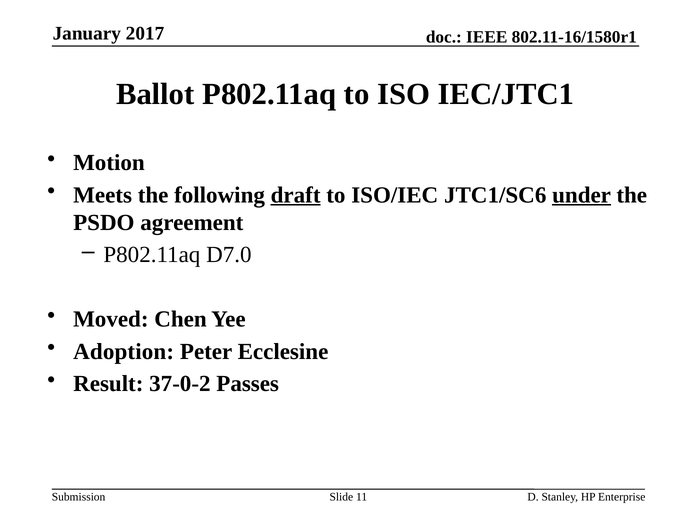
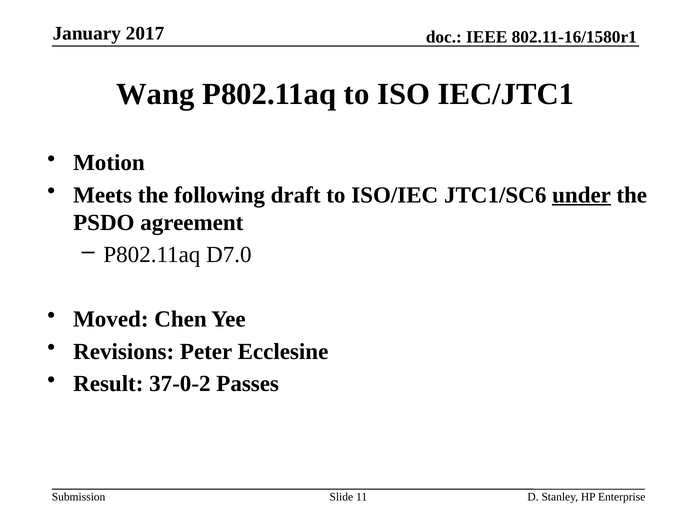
Ballot: Ballot -> Wang
draft underline: present -> none
Adoption: Adoption -> Revisions
